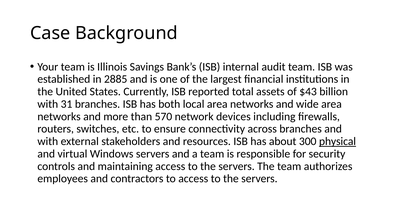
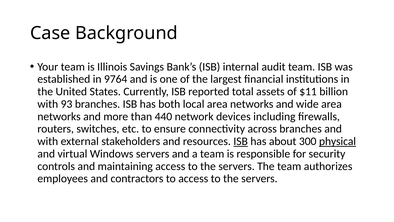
2885: 2885 -> 9764
$43: $43 -> $11
31: 31 -> 93
570: 570 -> 440
ISB at (241, 141) underline: none -> present
